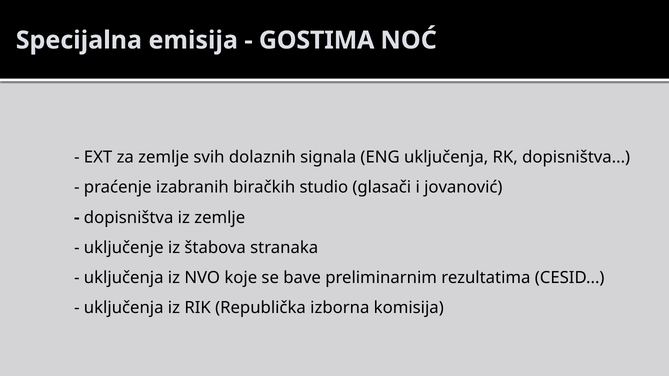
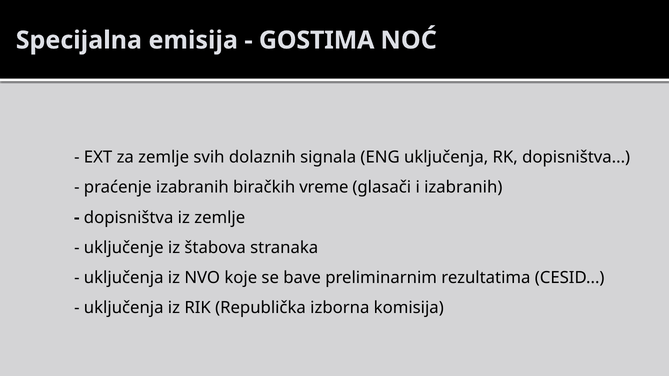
studio: studio -> vreme
i jovanović: jovanović -> izabranih
